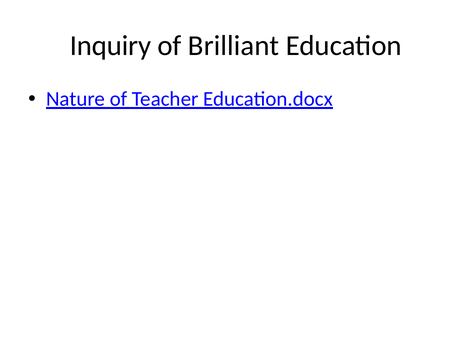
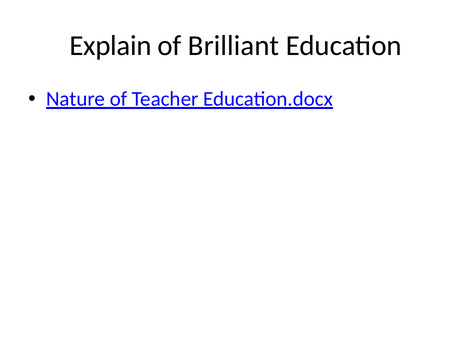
Inquiry: Inquiry -> Explain
